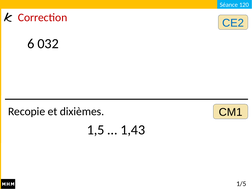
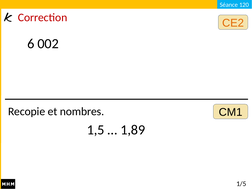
CE2 colour: blue -> orange
032: 032 -> 002
dixièmes: dixièmes -> nombres
1,43: 1,43 -> 1,89
